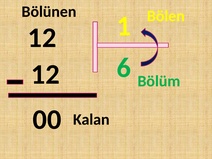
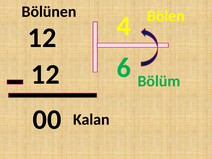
1: 1 -> 4
